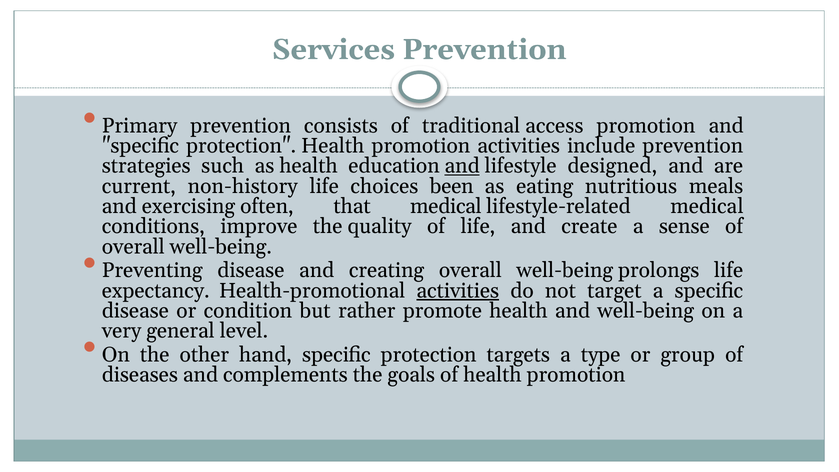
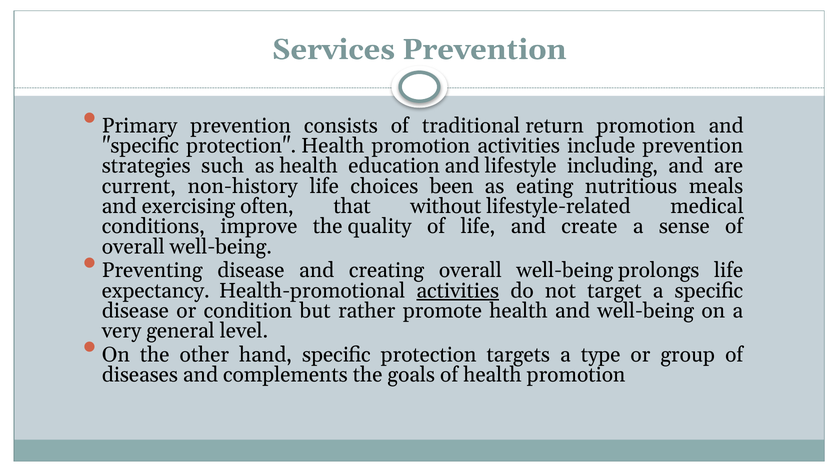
access: access -> return
and at (462, 166) underline: present -> none
designed: designed -> including
that medical: medical -> without
